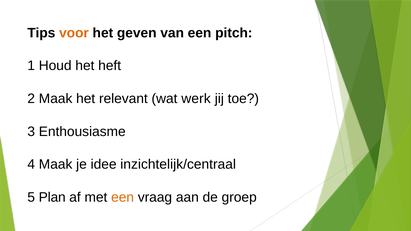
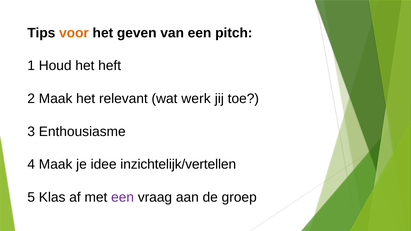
inzichtelijk/centraal: inzichtelijk/centraal -> inzichtelijk/vertellen
Plan: Plan -> Klas
een at (123, 197) colour: orange -> purple
